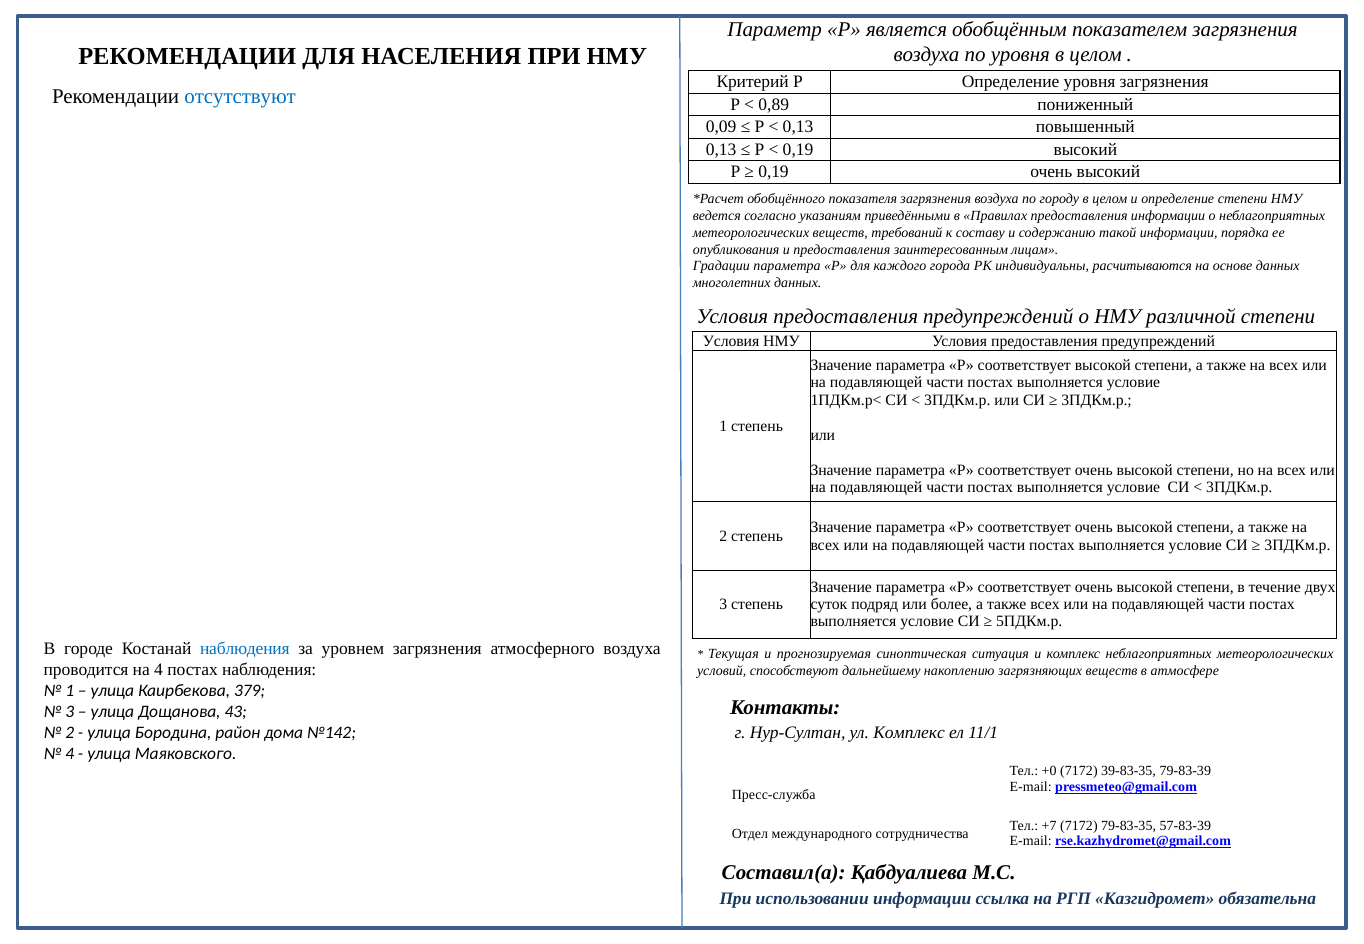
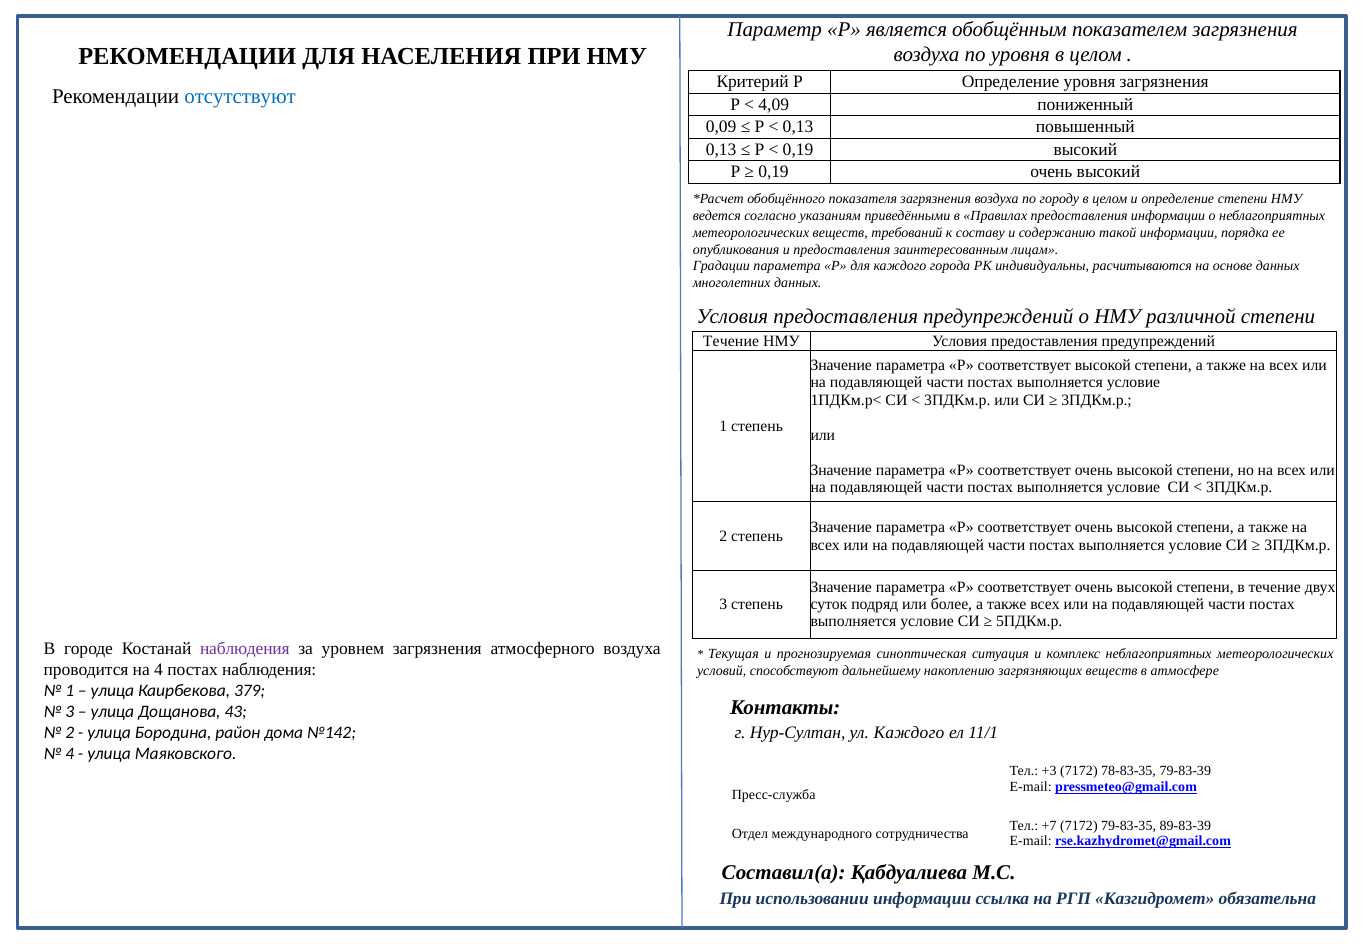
0,89: 0,89 -> 4,09
Условия at (731, 341): Условия -> Течение
наблюдения at (245, 649) colour: blue -> purple
ул Комплекс: Комплекс -> Каждого
+0: +0 -> +3
39-83-35: 39-83-35 -> 78-83-35
57-83-39: 57-83-39 -> 89-83-39
